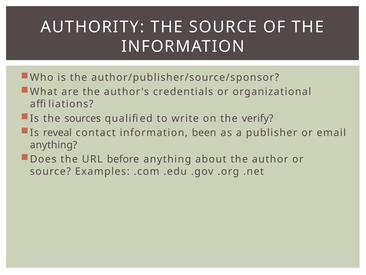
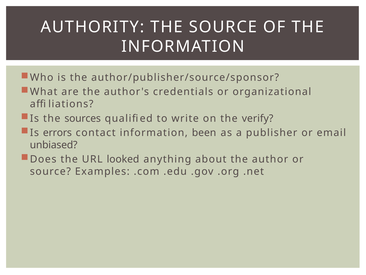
reveal: reveal -> errors
anything at (54, 145): anything -> unbiased
before: before -> looked
